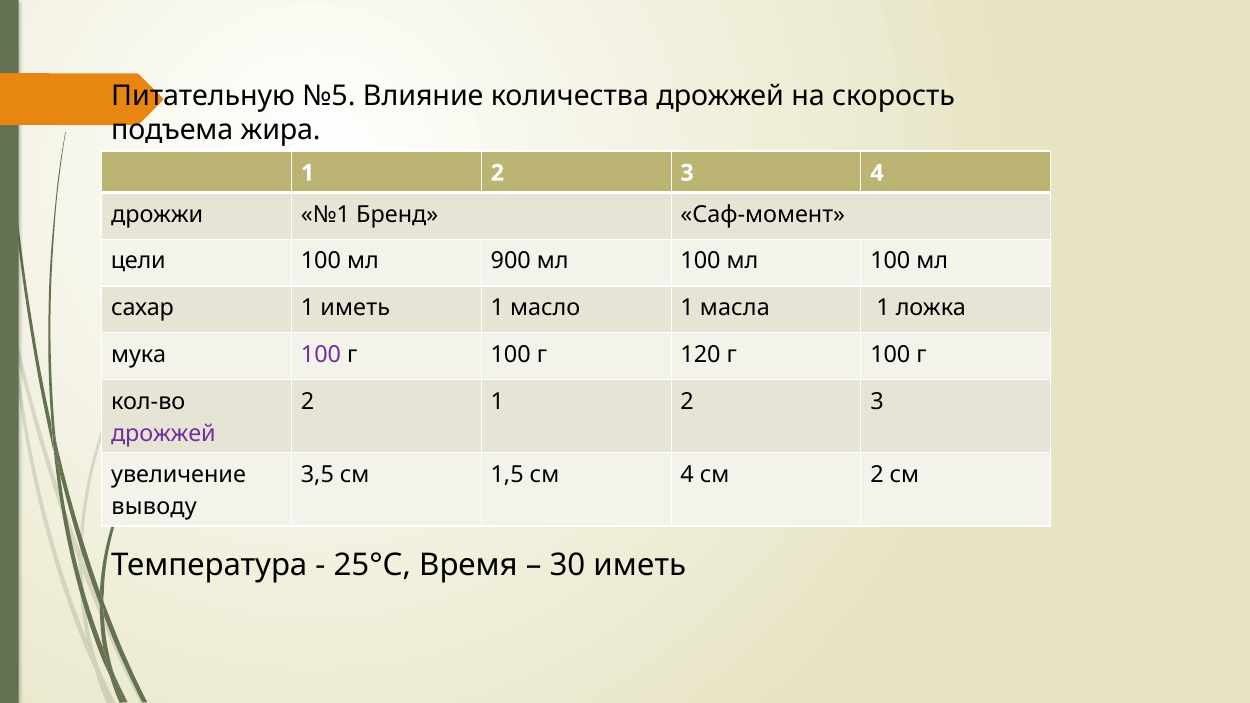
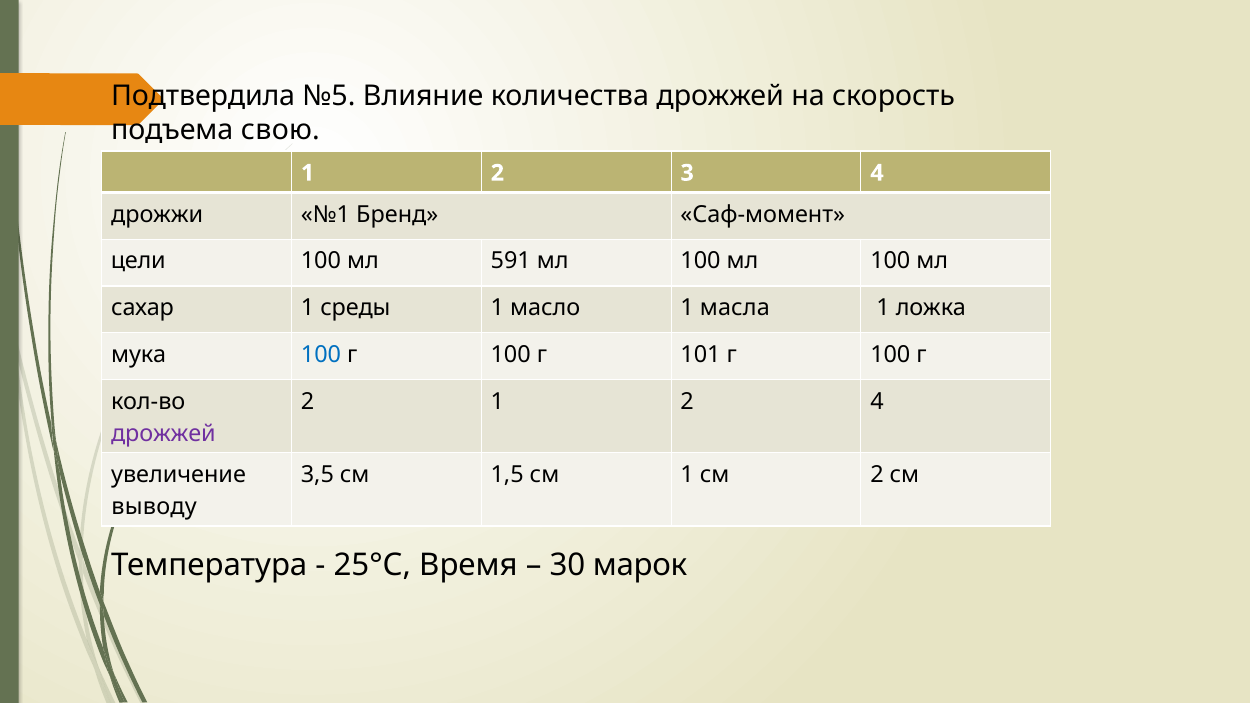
Питательную: Питательную -> Подтвердила
жира: жира -> свою
900: 900 -> 591
1 иметь: иметь -> среды
100 at (321, 355) colour: purple -> blue
120: 120 -> 101
2 1 2 3: 3 -> 4
см 4: 4 -> 1
30 иметь: иметь -> марок
